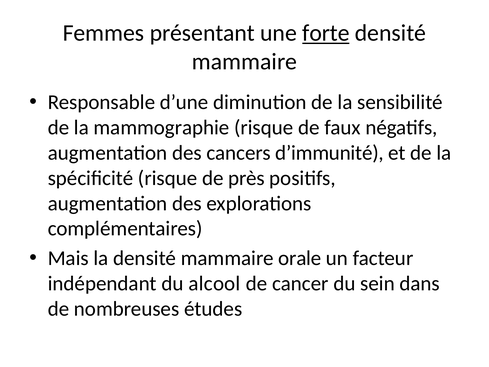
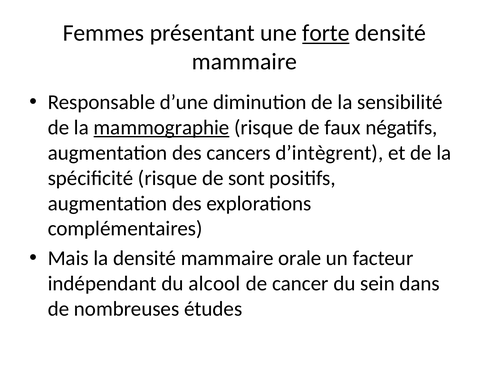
mammographie underline: none -> present
d’immunité: d’immunité -> d’intègrent
près: près -> sont
